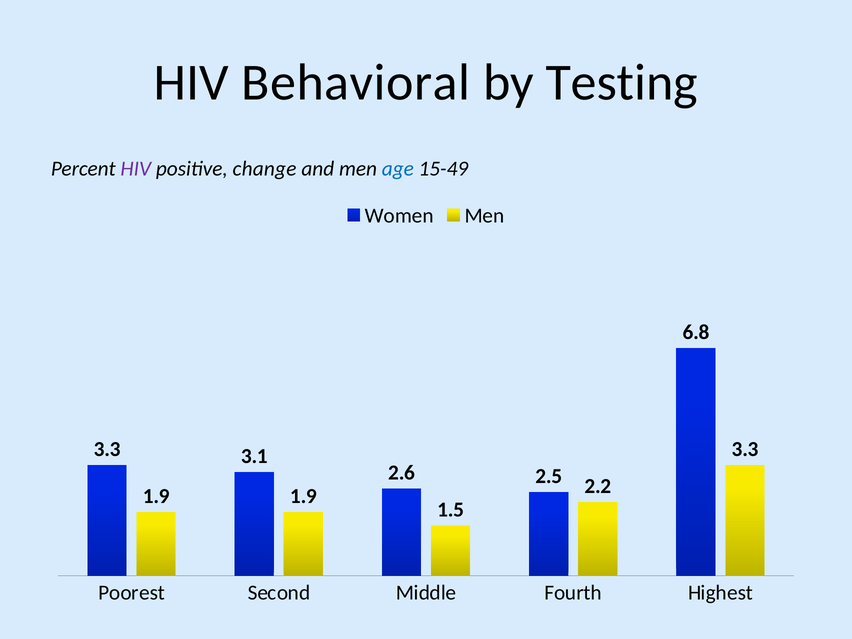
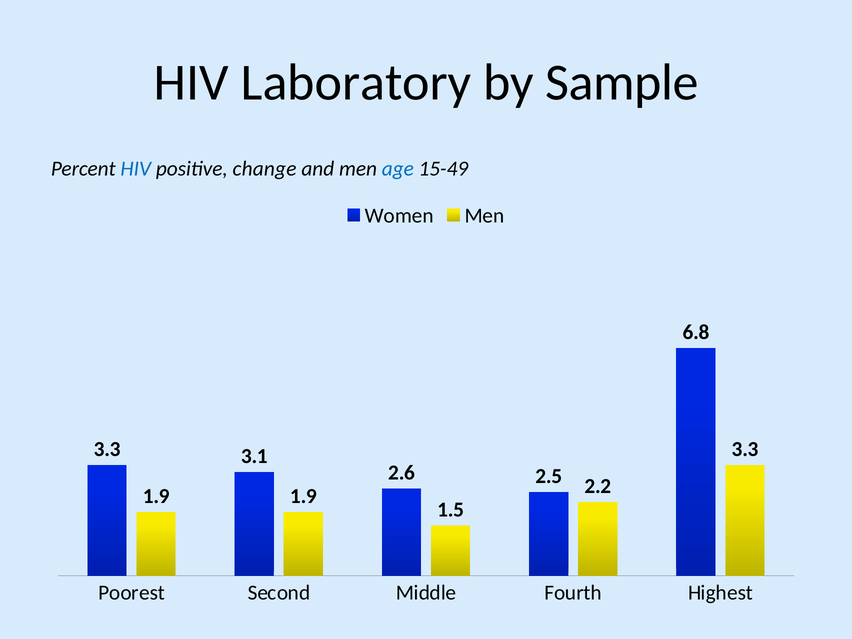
Behavioral: Behavioral -> Laboratory
Testing: Testing -> Sample
HIV at (136, 169) colour: purple -> blue
